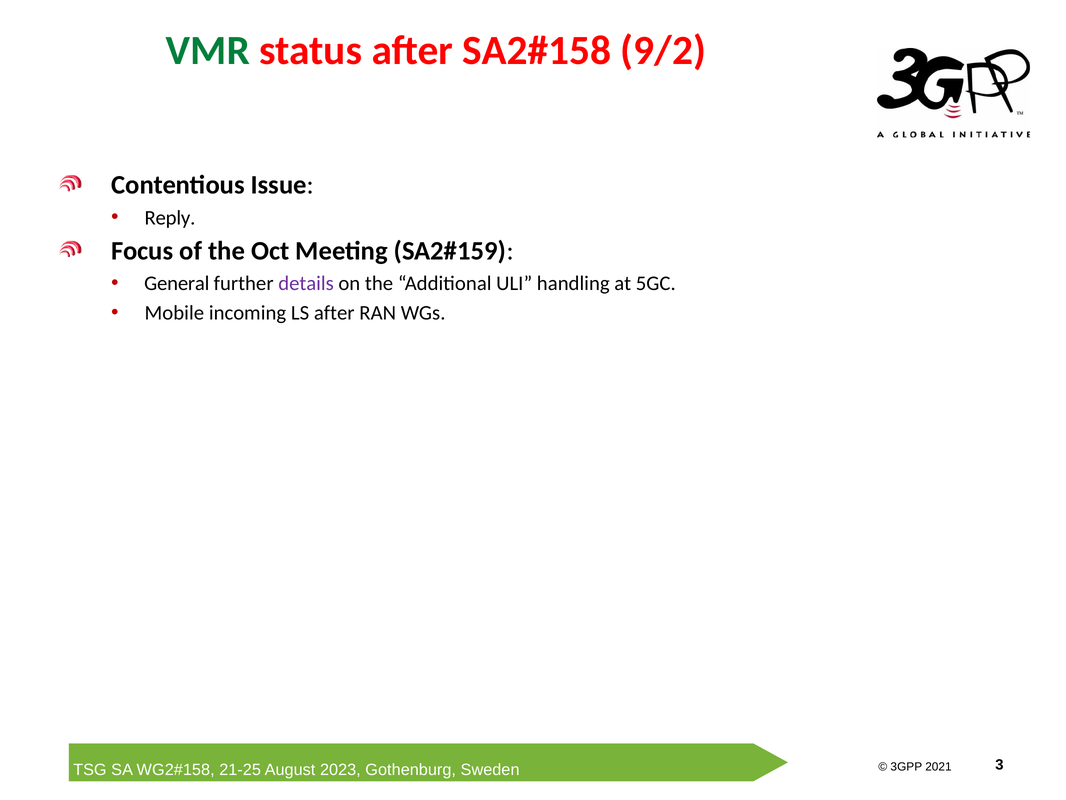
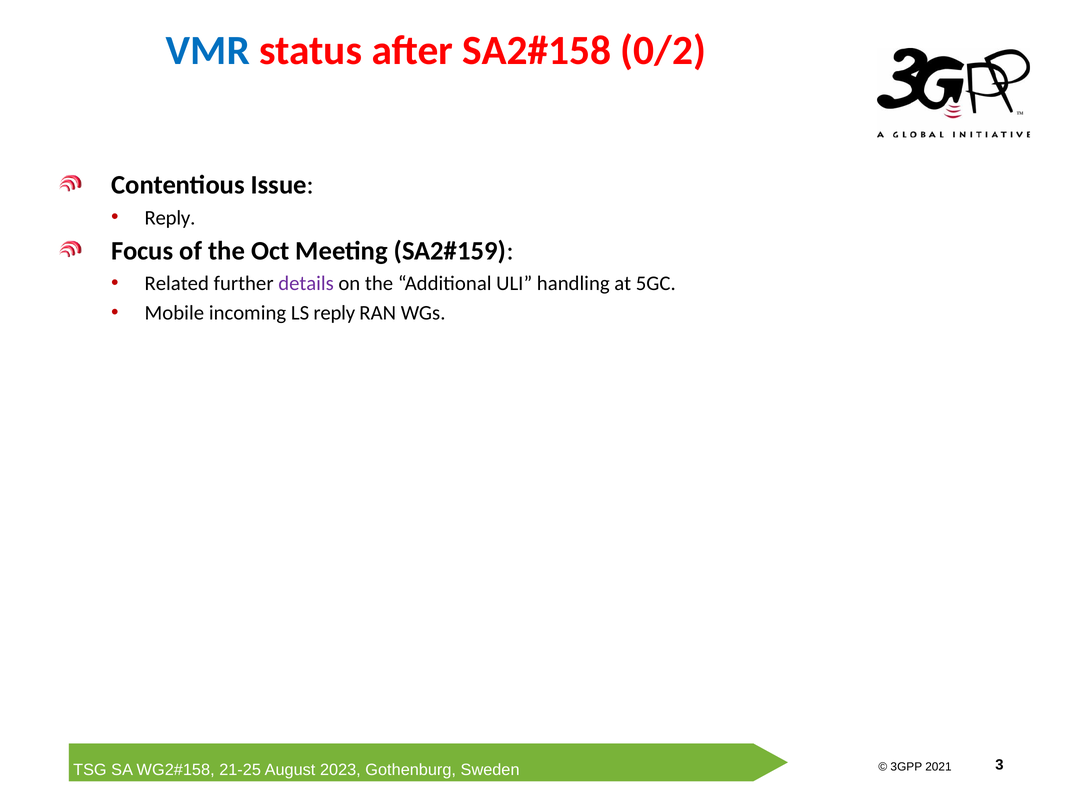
VMR colour: green -> blue
9/2: 9/2 -> 0/2
General: General -> Related
LS after: after -> reply
